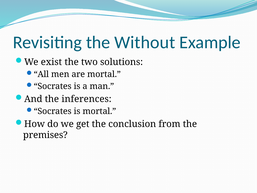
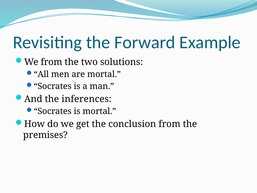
Without: Without -> Forward
We exist: exist -> from
